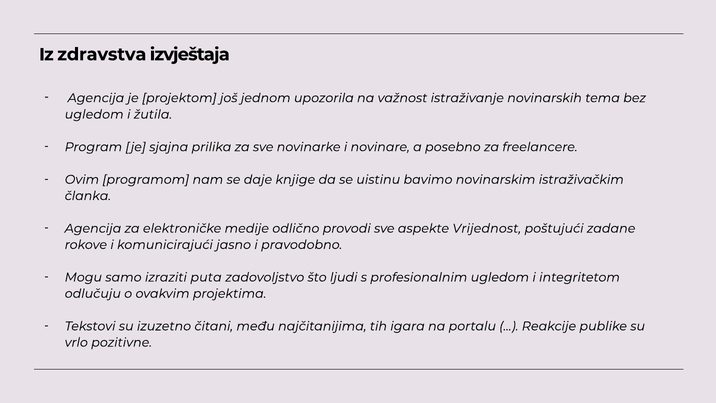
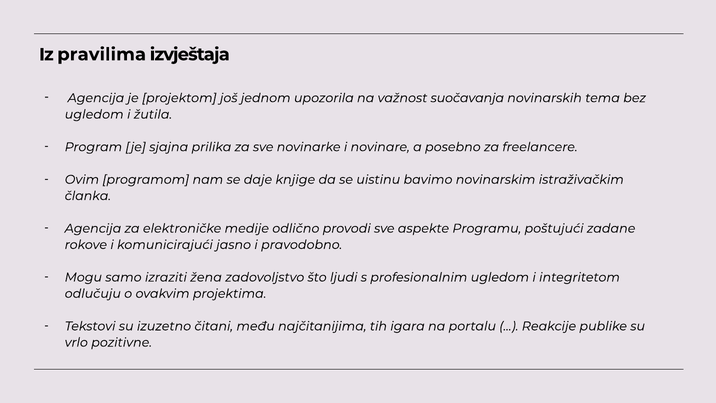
zdravstva: zdravstva -> pravilima
istraživanje: istraživanje -> suočavanja
Vrijednost: Vrijednost -> Programu
puta: puta -> žena
